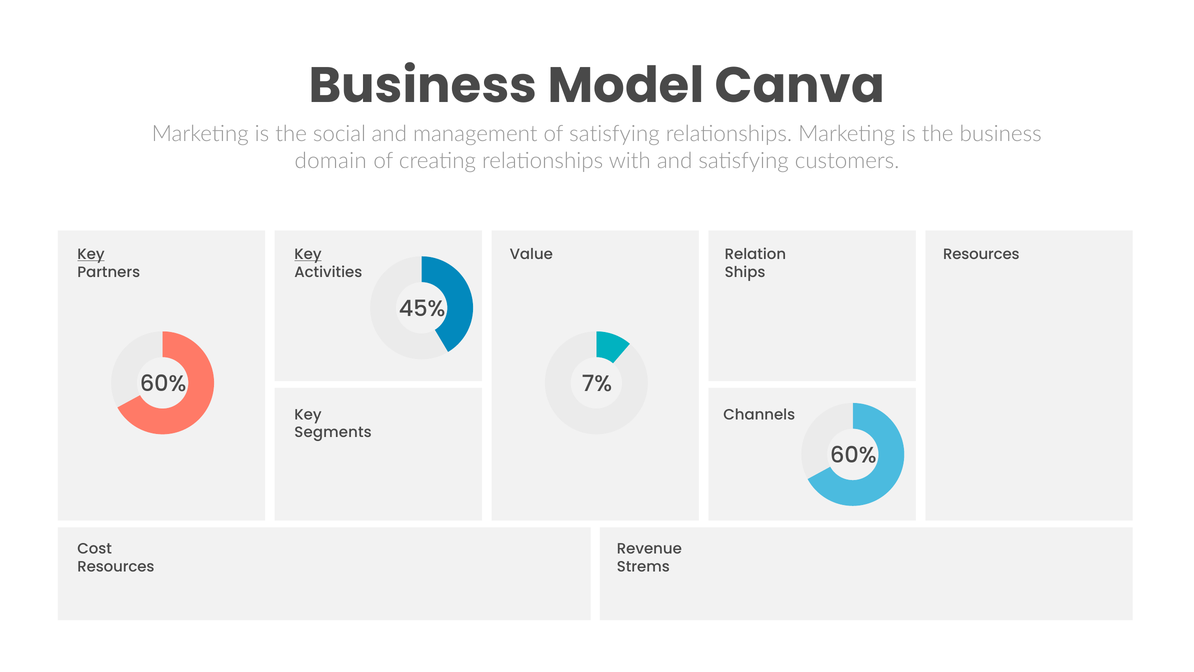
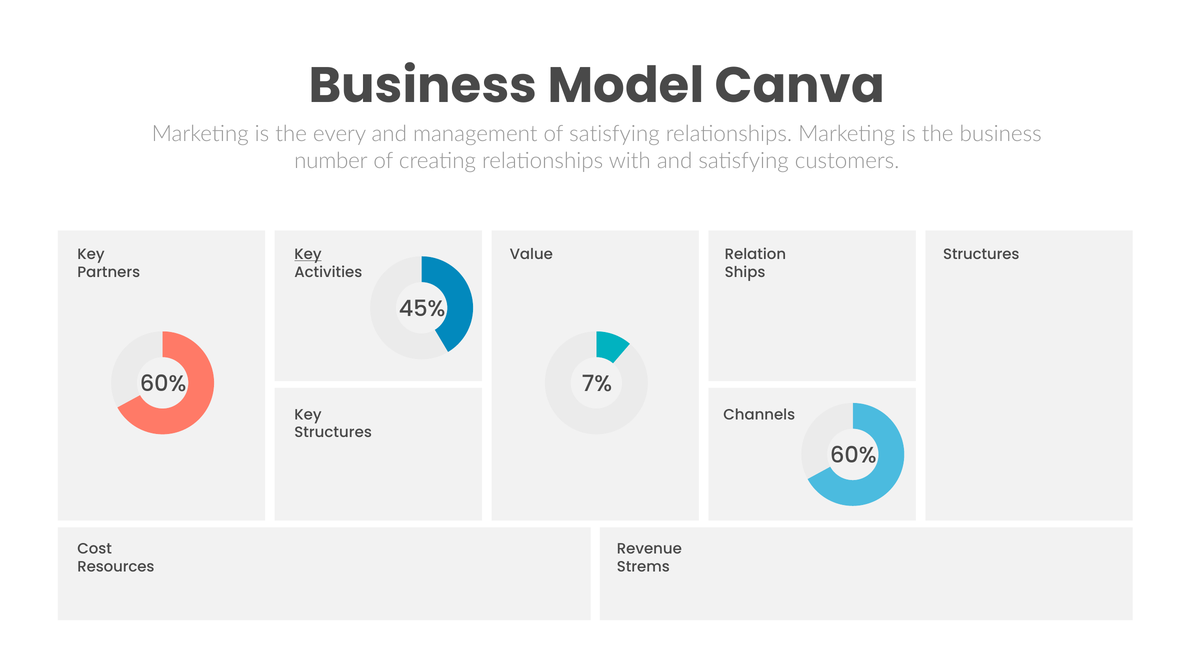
social: social -> every
domain: domain -> number
Key at (91, 254) underline: present -> none
Resources at (981, 254): Resources -> Structures
Segments at (333, 432): Segments -> Structures
